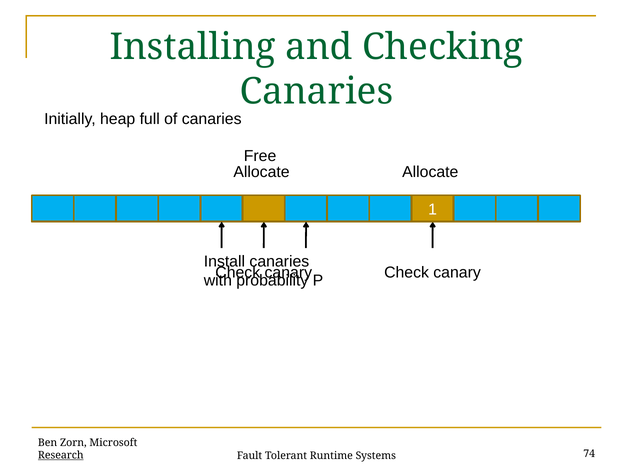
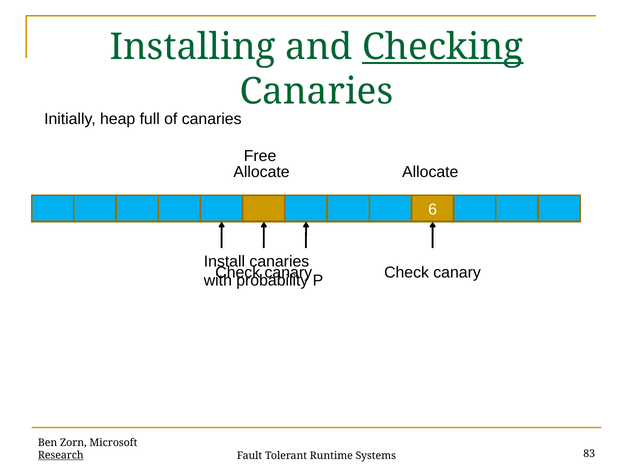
Checking underline: none -> present
1 at (433, 209): 1 -> 6
74: 74 -> 83
